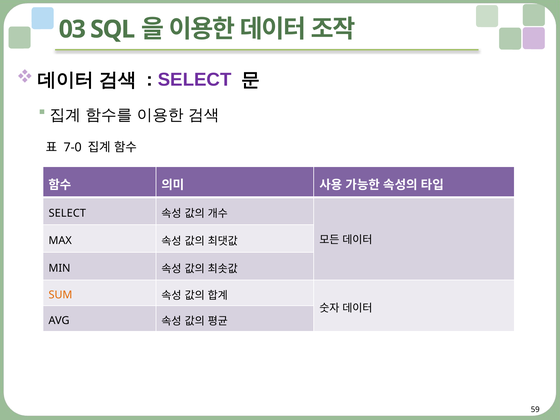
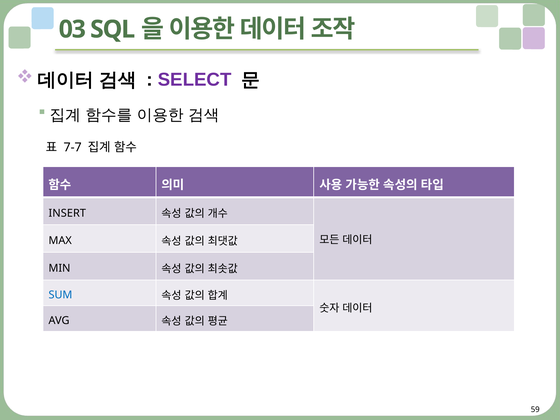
7-0: 7-0 -> 7-7
SELECT at (67, 213): SELECT -> INSERT
SUM colour: orange -> blue
